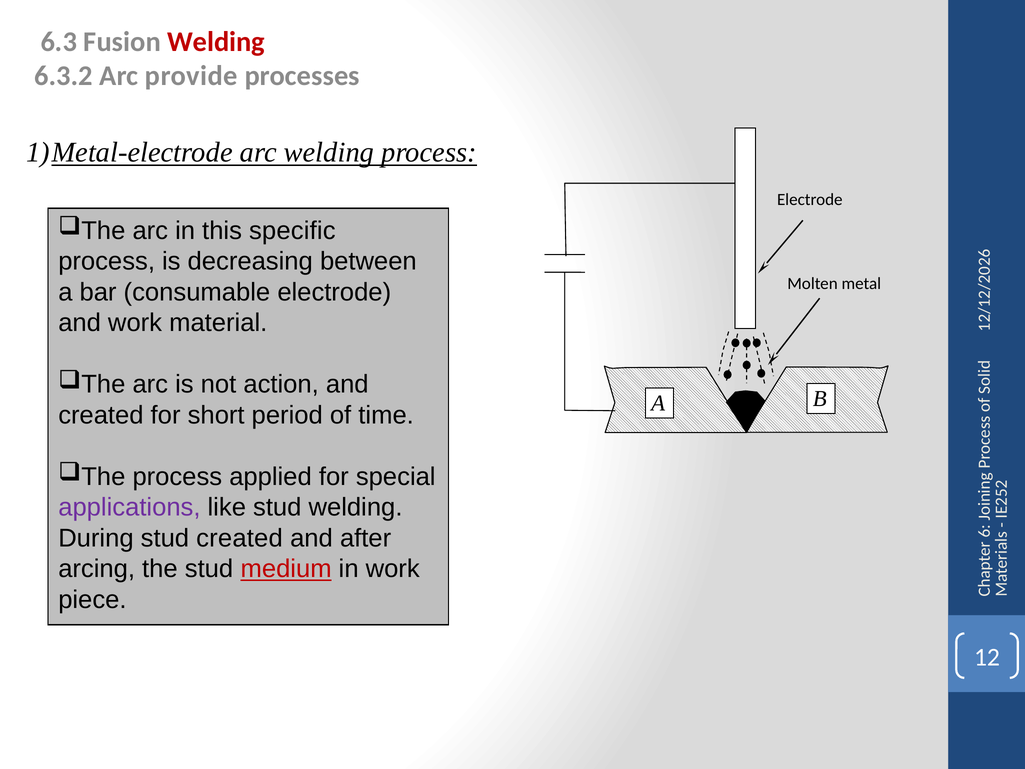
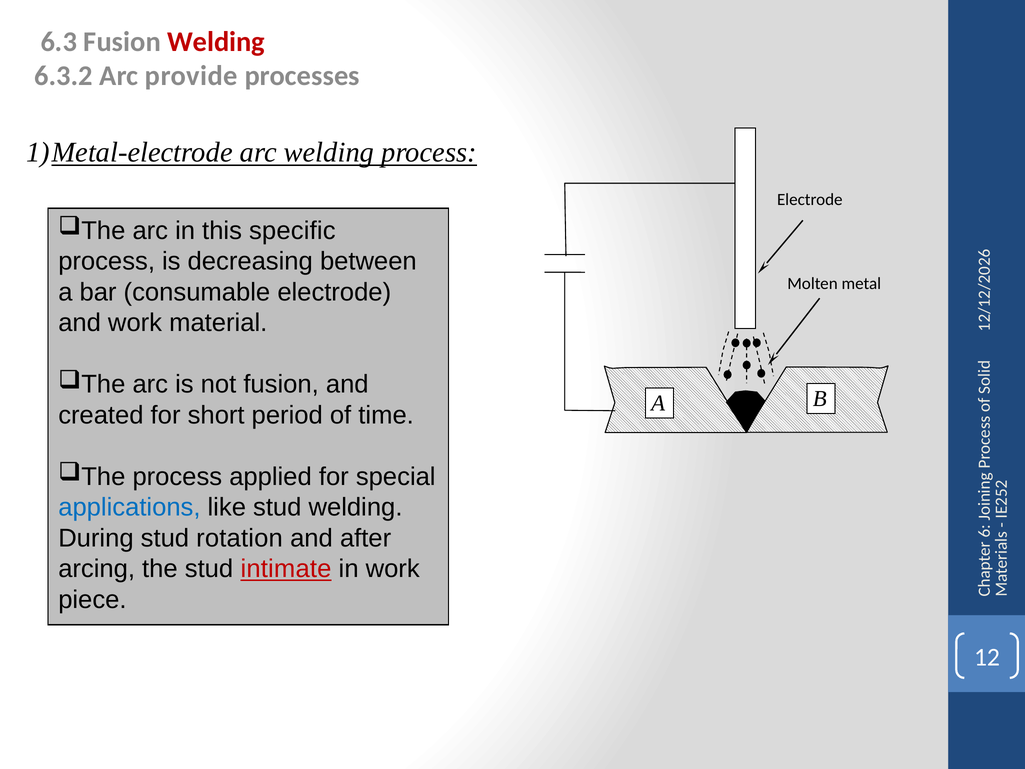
not action: action -> fusion
applications colour: purple -> blue
stud created: created -> rotation
medium: medium -> intimate
